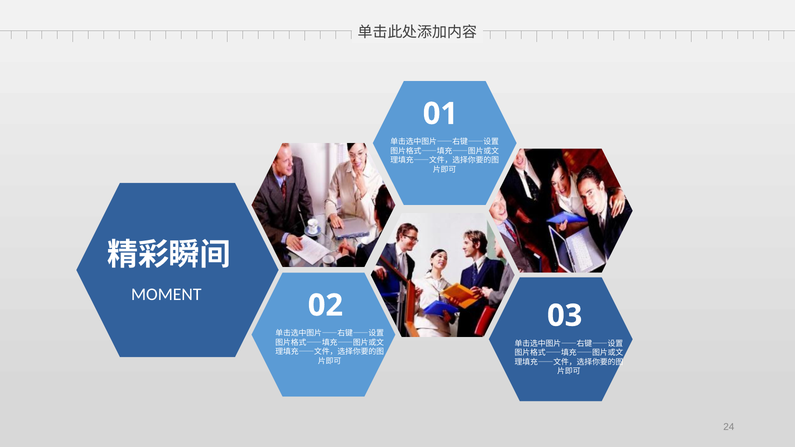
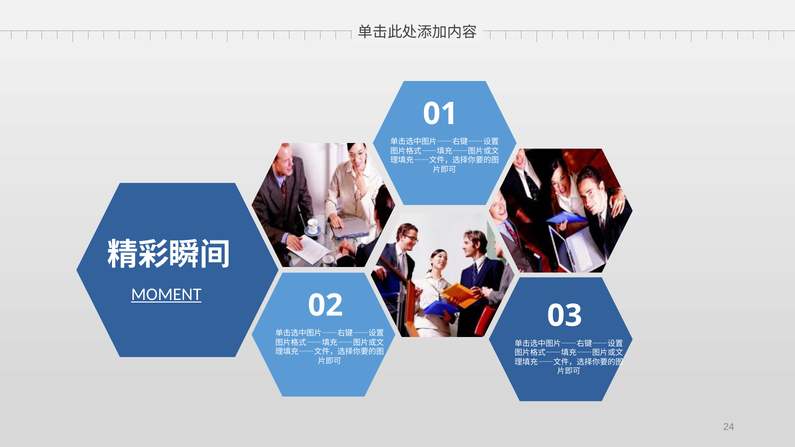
MOMENT underline: none -> present
